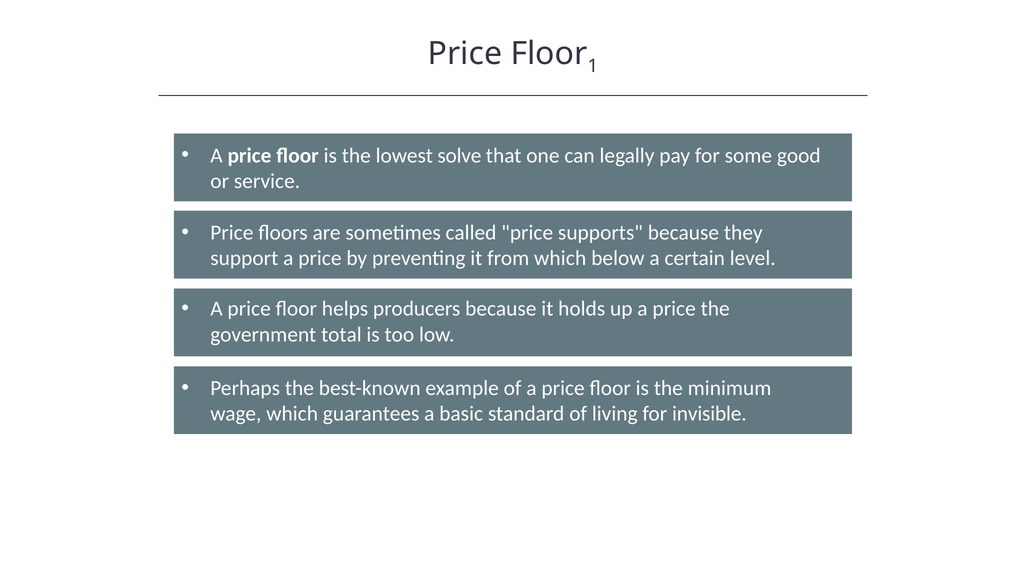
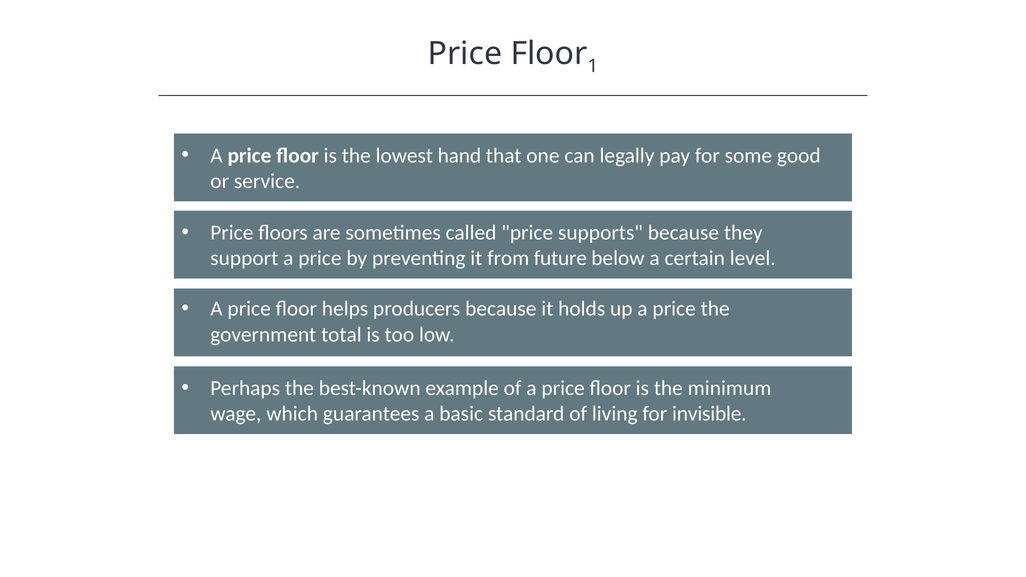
solve: solve -> hand
from which: which -> future
